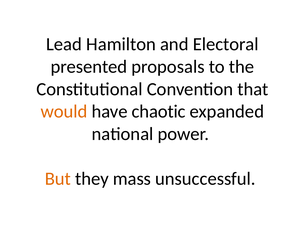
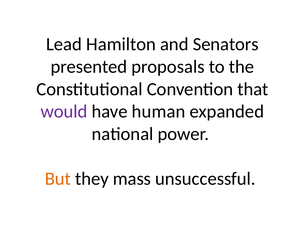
Electoral: Electoral -> Senators
would colour: orange -> purple
chaotic: chaotic -> human
